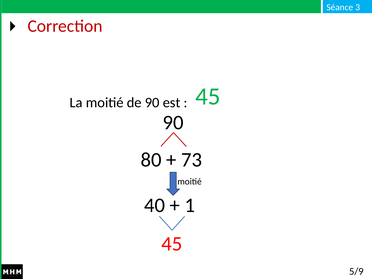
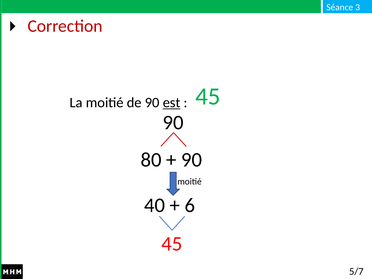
est underline: none -> present
73 at (192, 160): 73 -> 90
1: 1 -> 6
5/9: 5/9 -> 5/7
